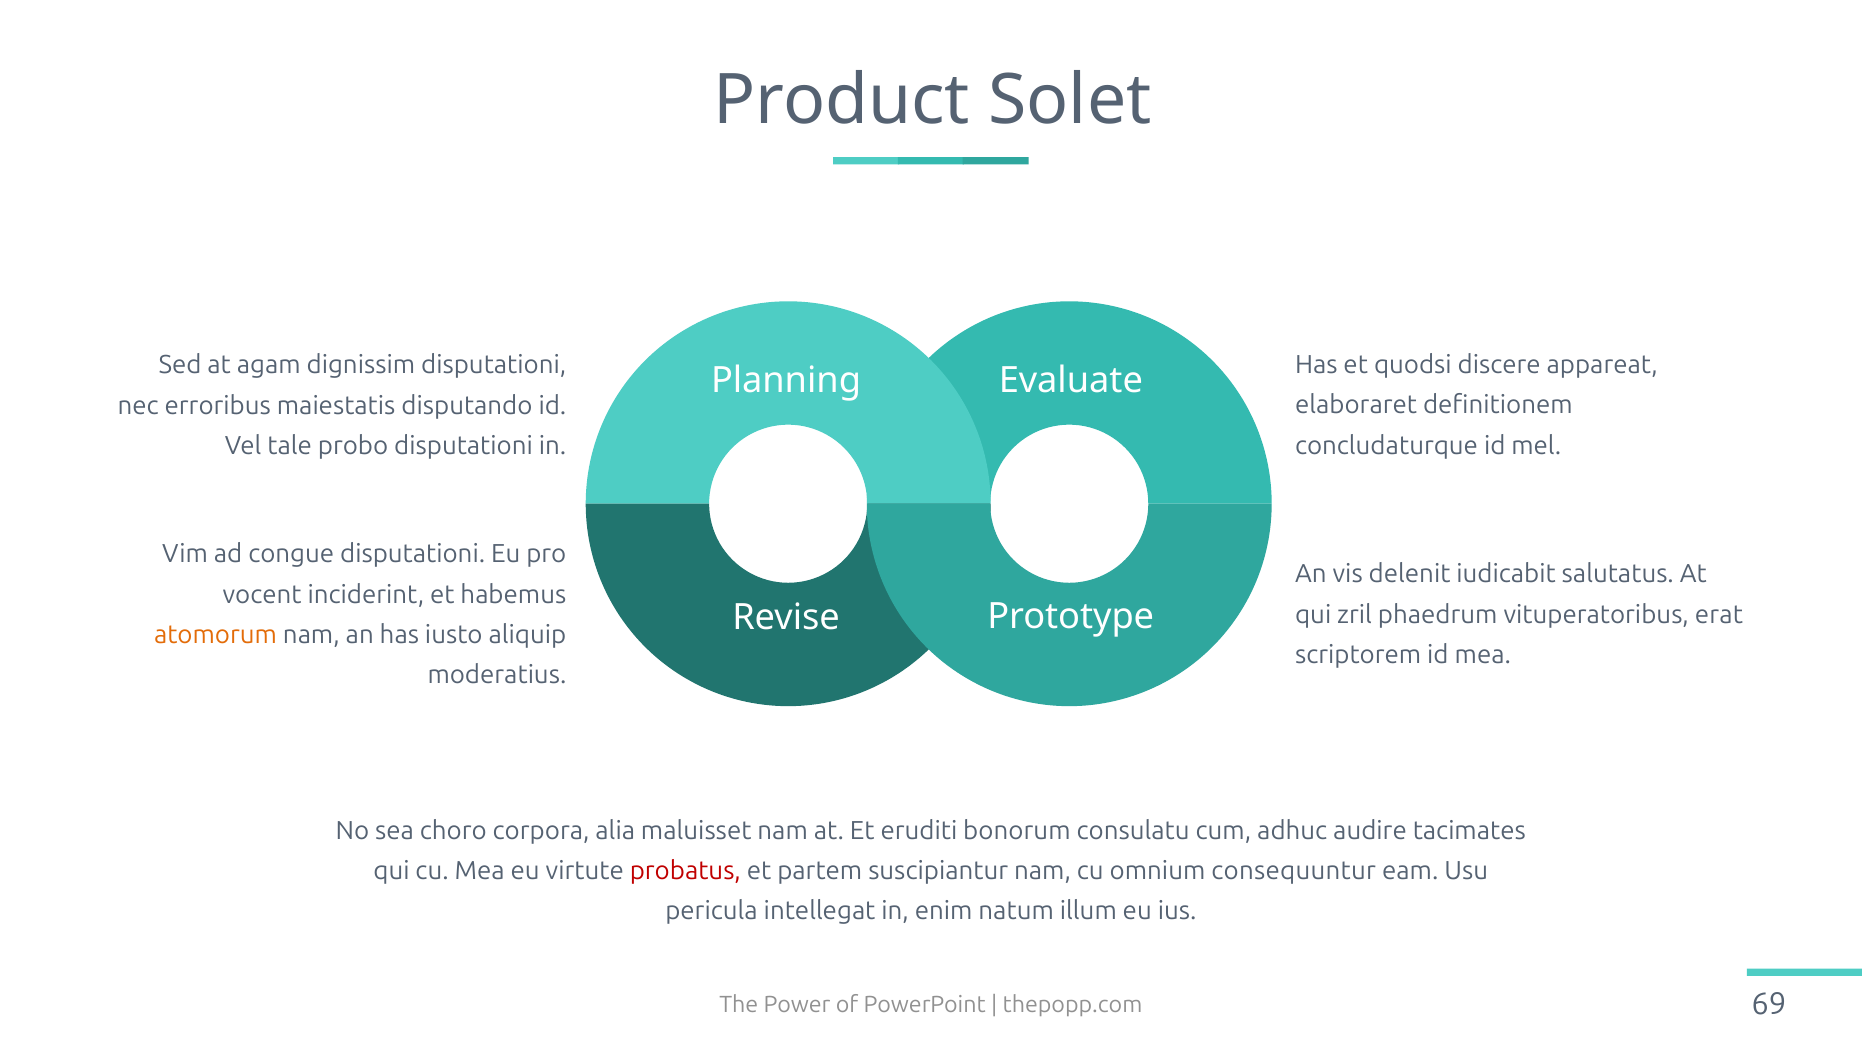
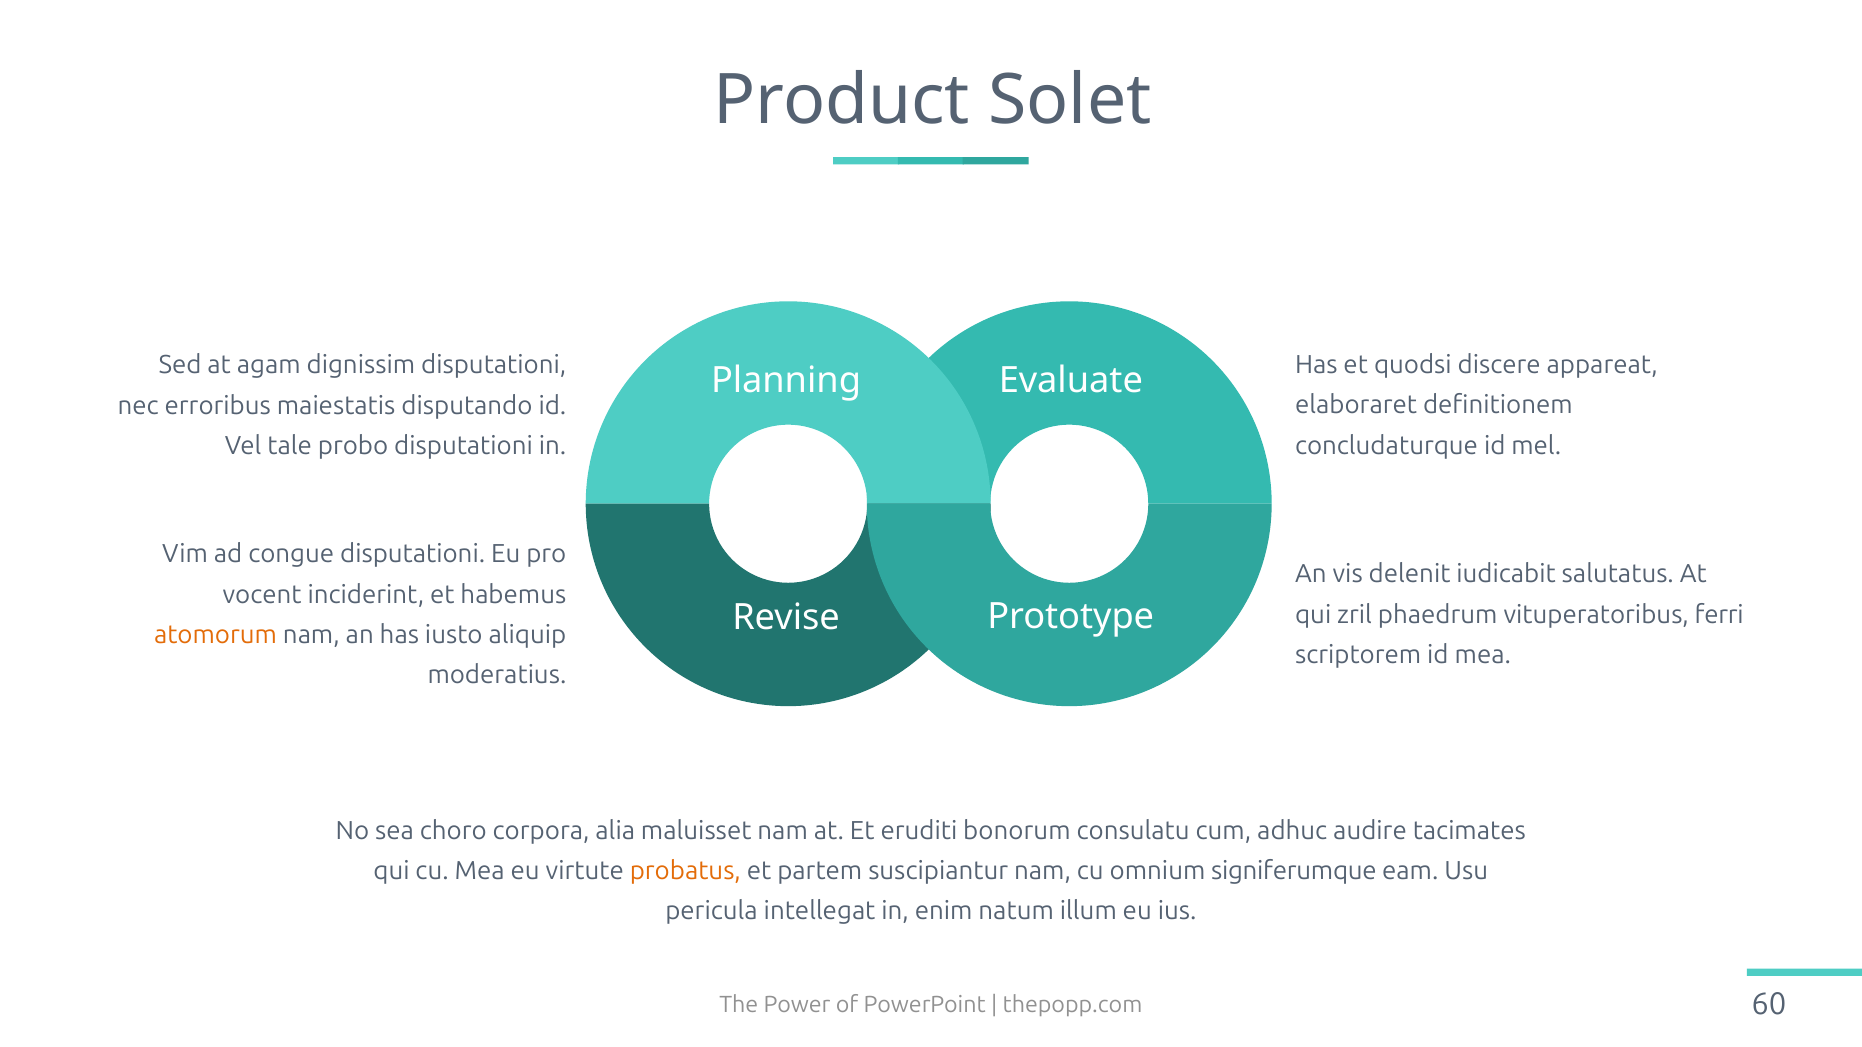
erat: erat -> ferri
probatus colour: red -> orange
consequuntur: consequuntur -> signiferumque
69: 69 -> 60
